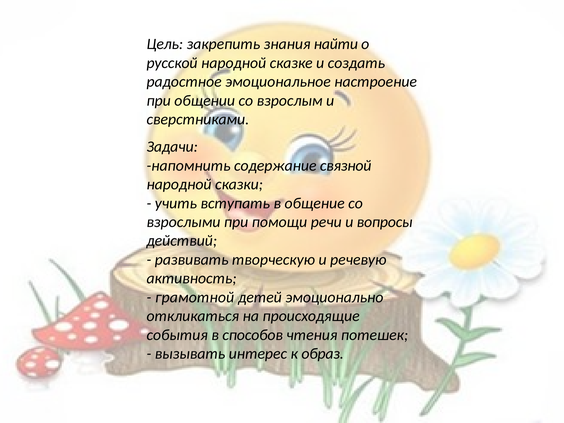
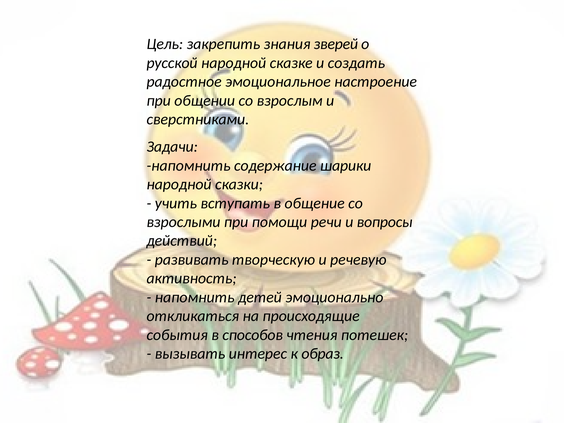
найти: найти -> зверей
связной: связной -> шарики
грамотной at (195, 297): грамотной -> напомнить
